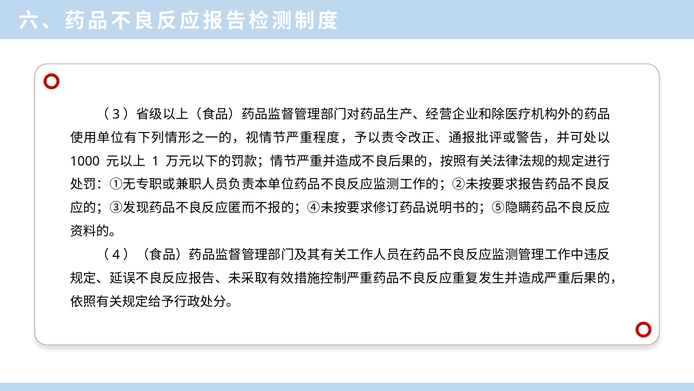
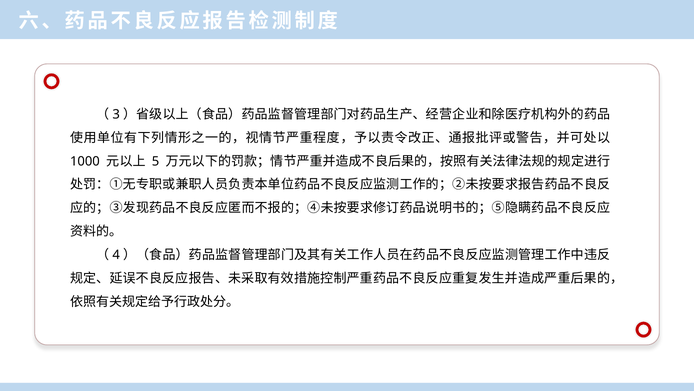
1: 1 -> 5
